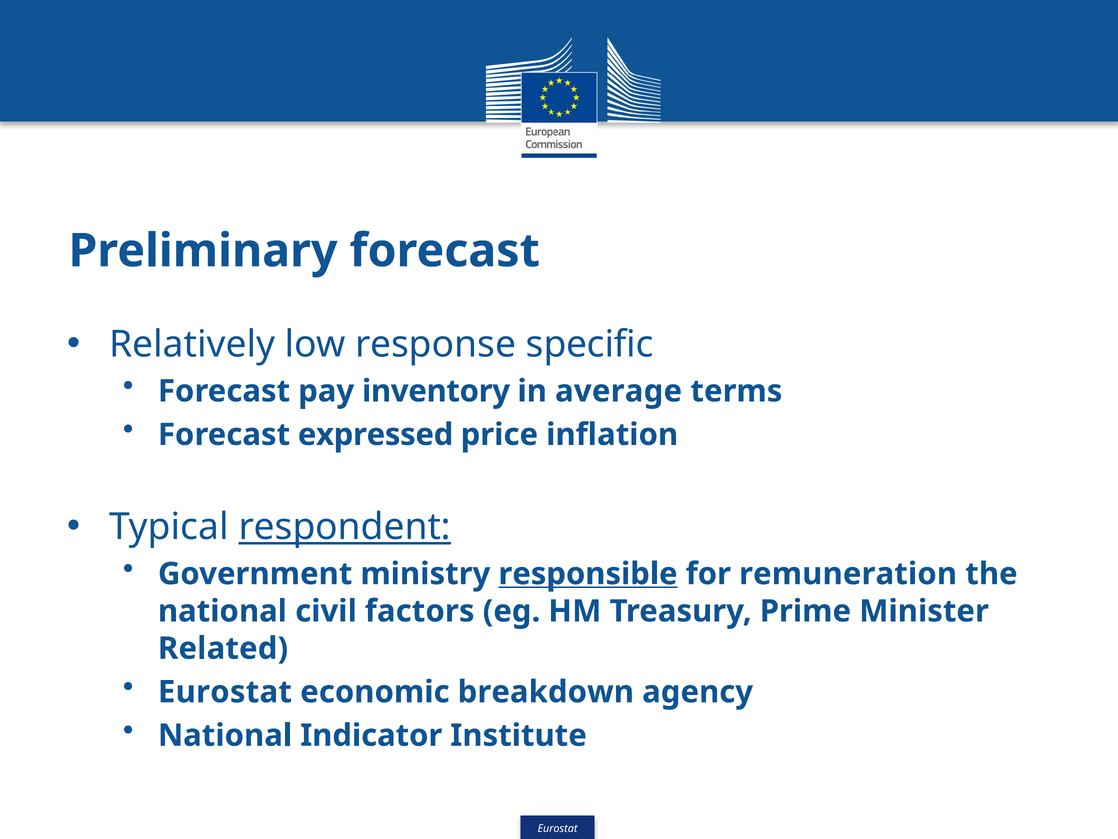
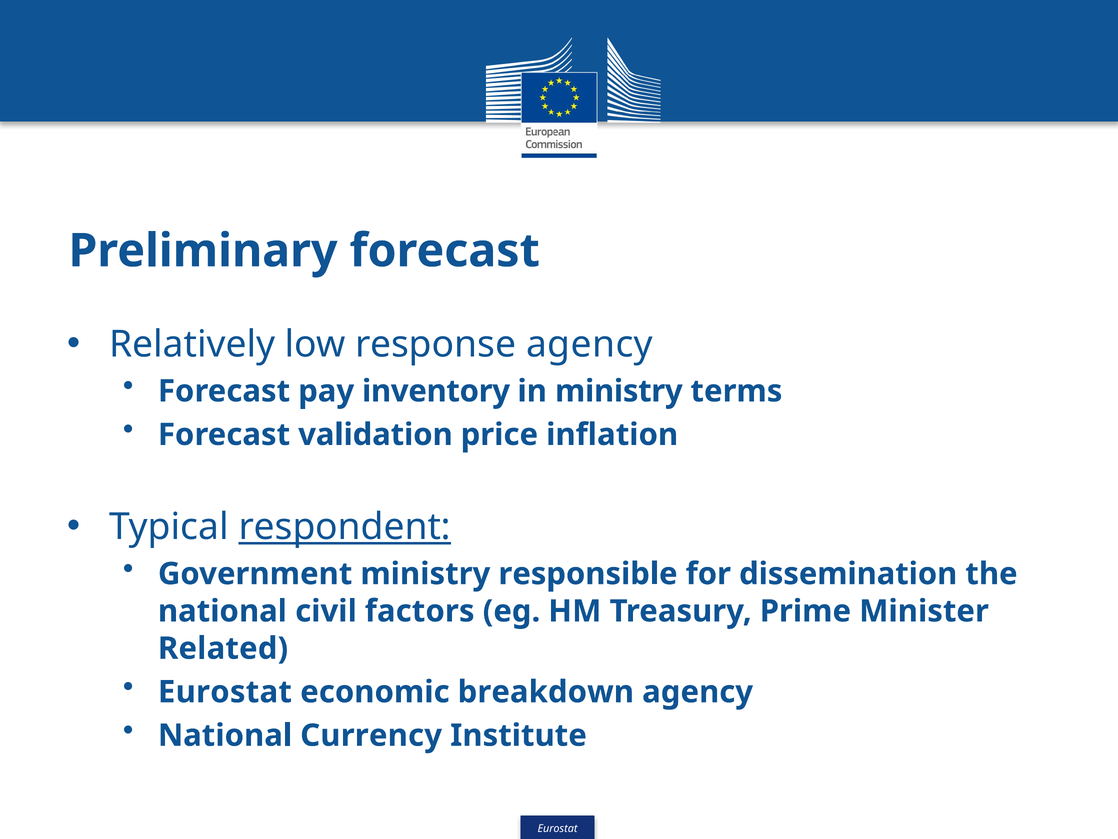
response specific: specific -> agency
in average: average -> ministry
expressed: expressed -> validation
responsible underline: present -> none
remuneration: remuneration -> dissemination
Indicator: Indicator -> Currency
